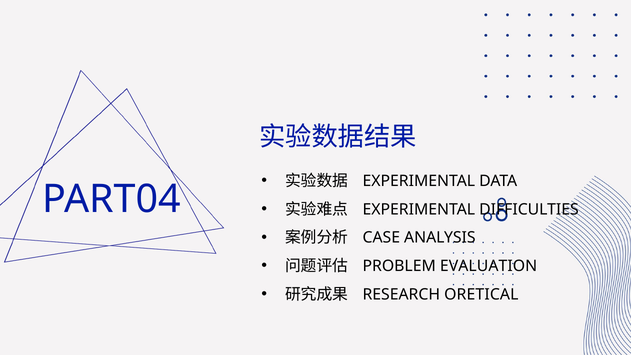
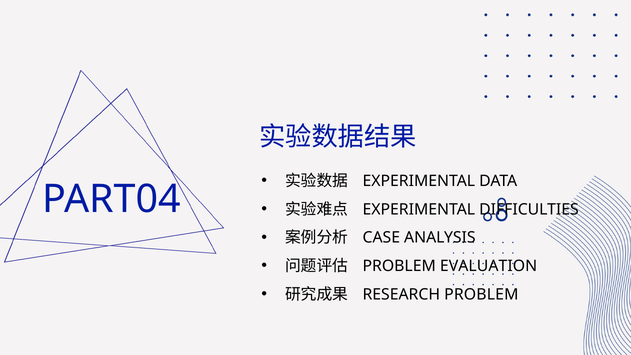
RESEARCH ORETICAL: ORETICAL -> PROBLEM
